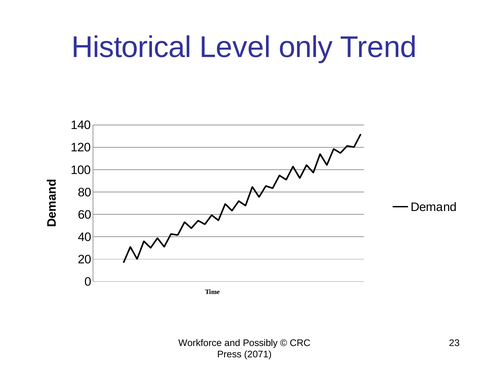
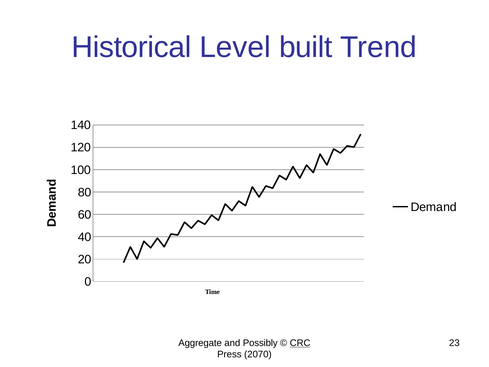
only: only -> built
Workforce: Workforce -> Aggregate
CRC underline: none -> present
2071: 2071 -> 2070
